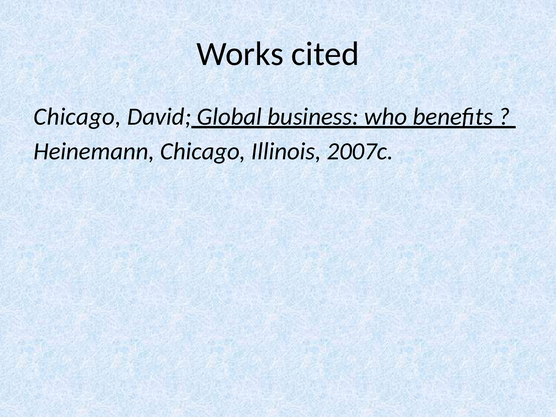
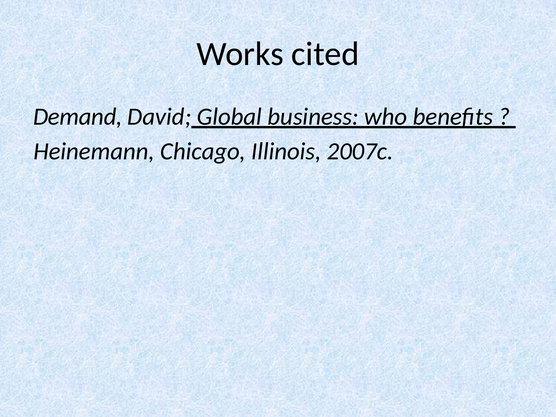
Chicago at (77, 117): Chicago -> Demand
